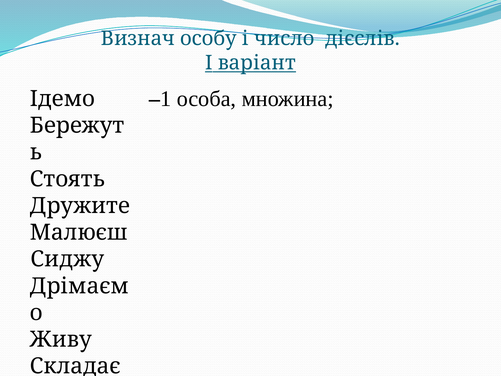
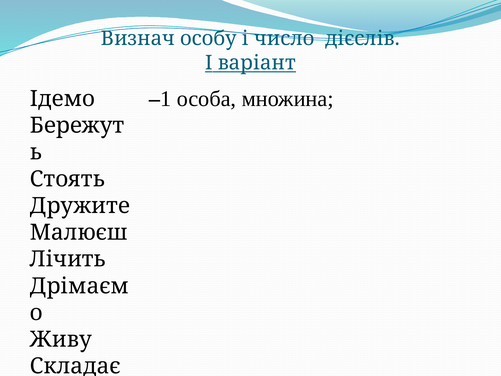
Сиджу: Сиджу -> Лічить
